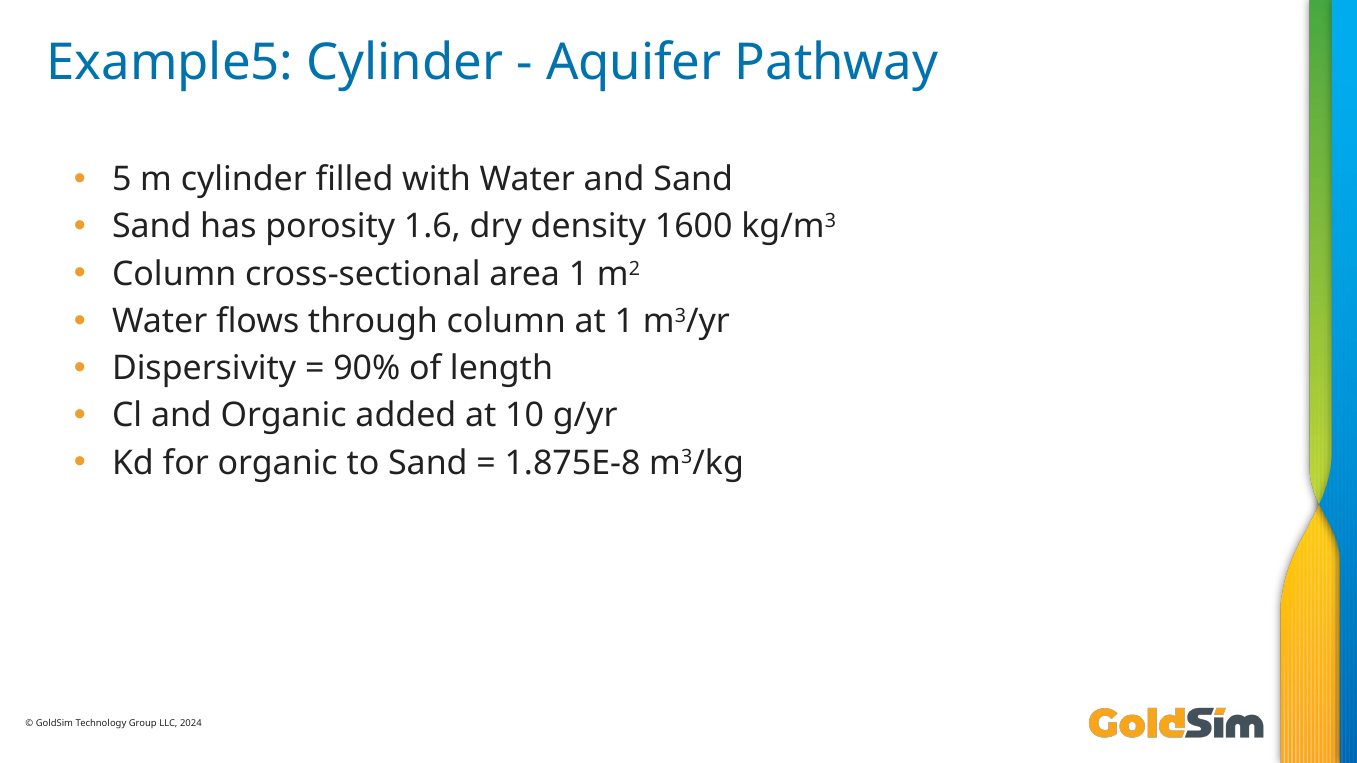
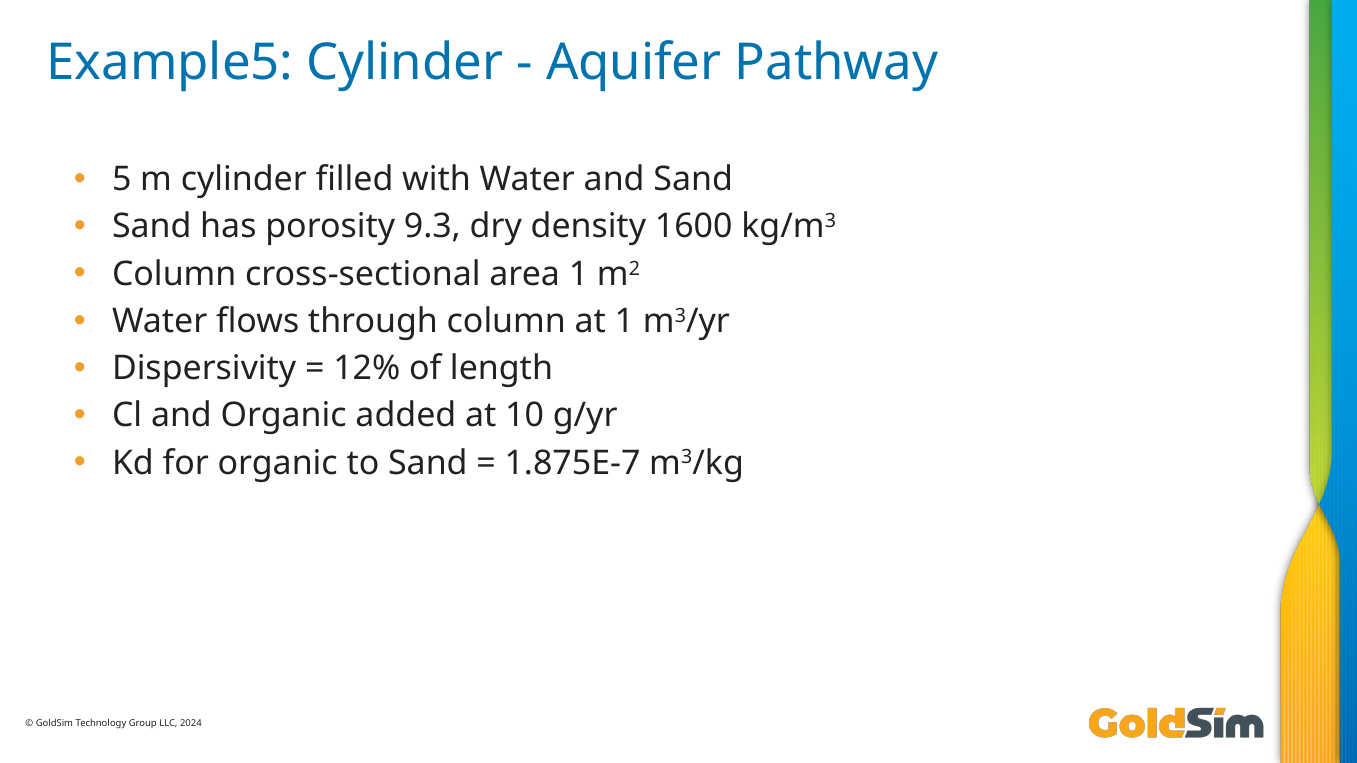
1.6: 1.6 -> 9.3
90%: 90% -> 12%
1.875E-8: 1.875E-8 -> 1.875E-7
